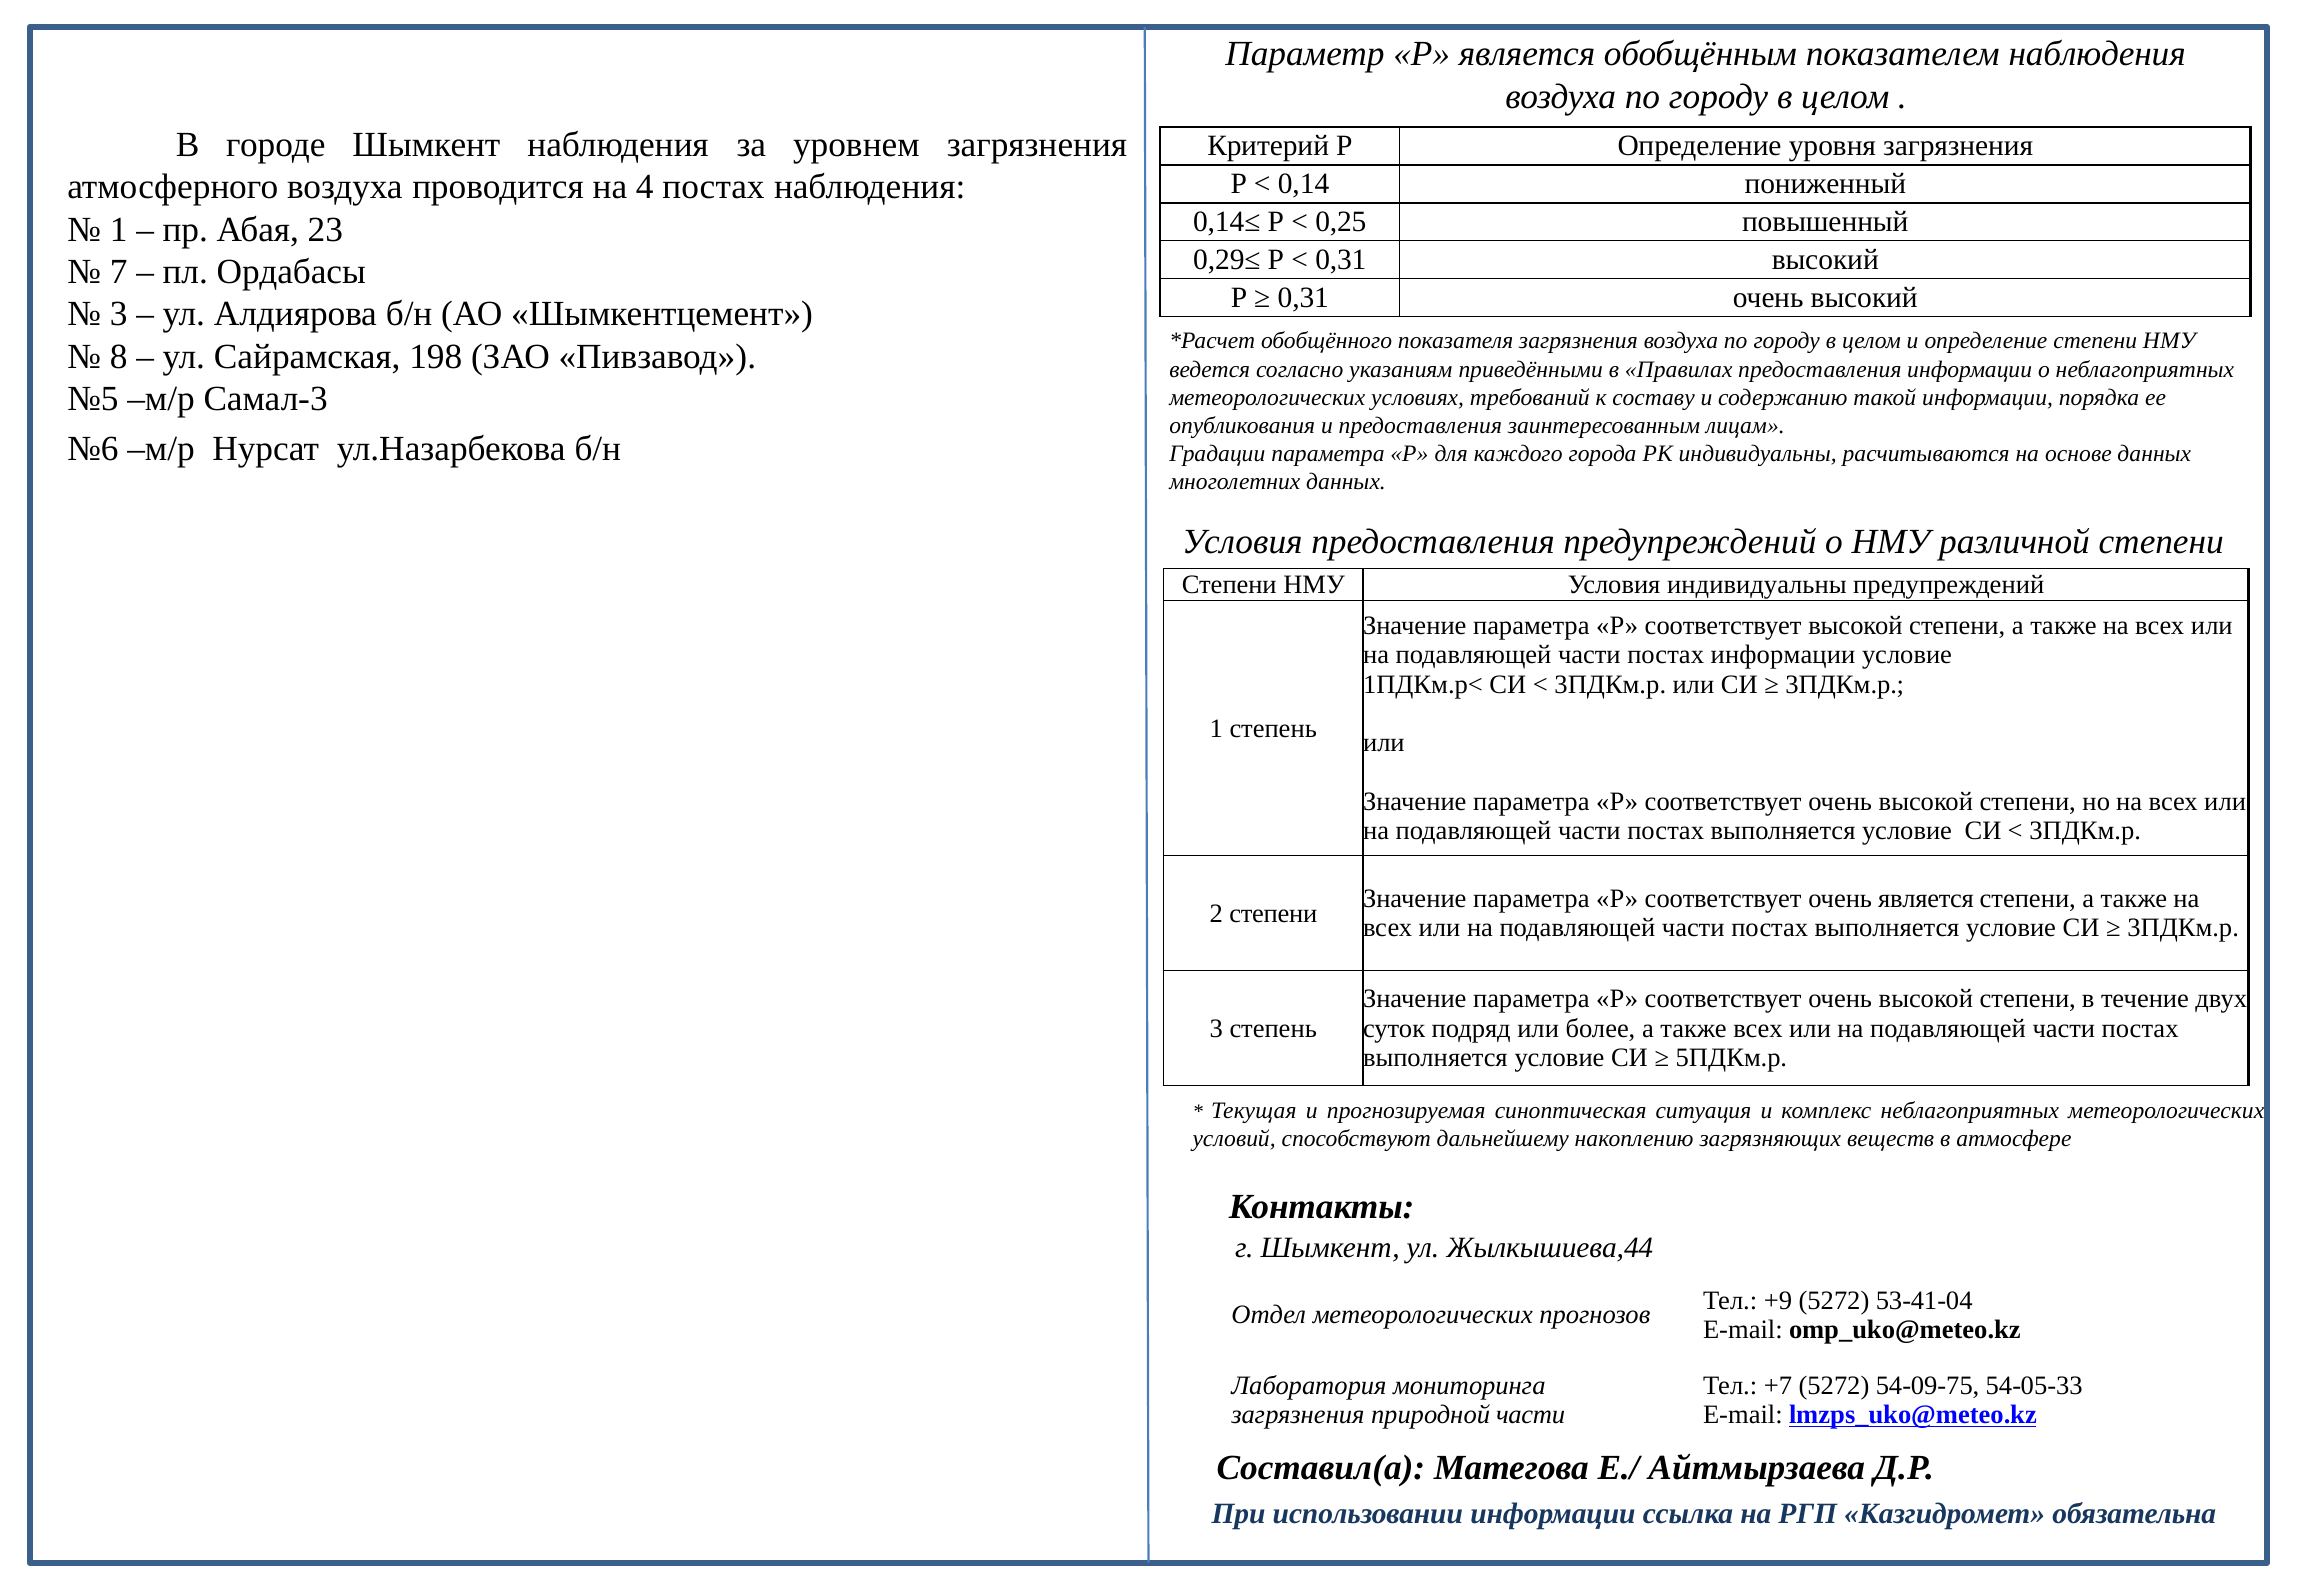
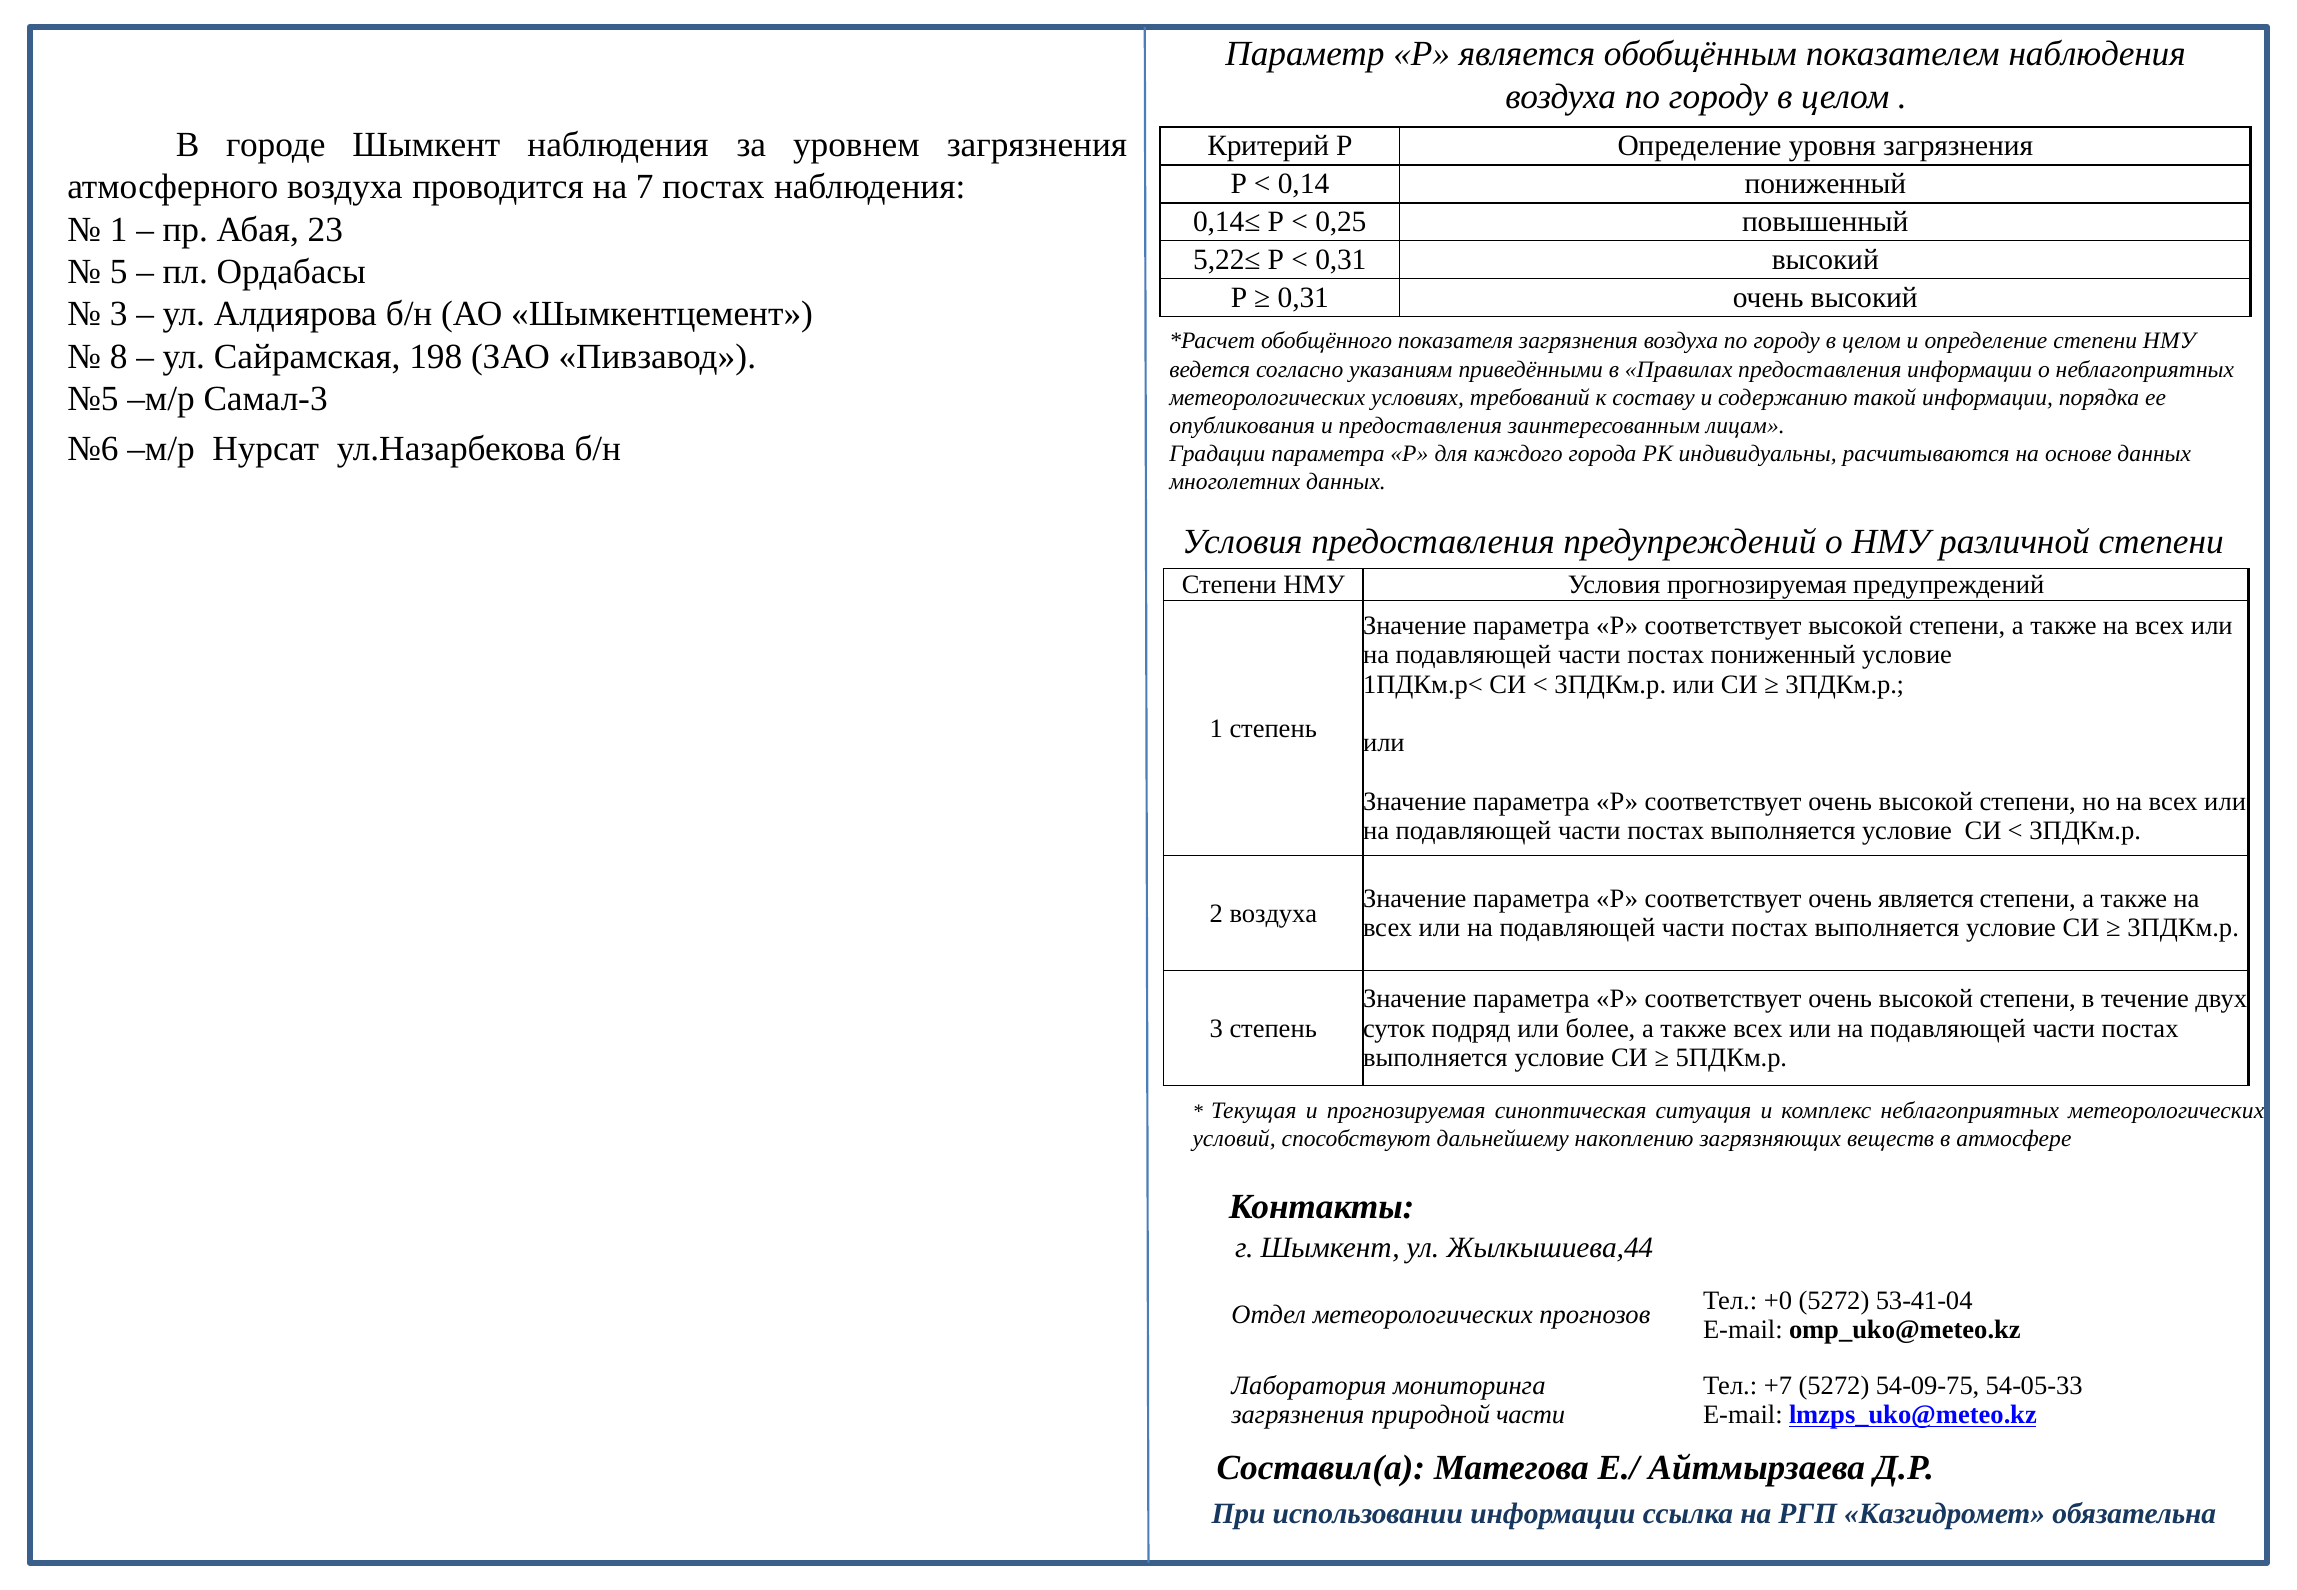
4: 4 -> 7
0,29≤: 0,29≤ -> 5,22≤
7: 7 -> 5
Условия индивидуальны: индивидуальны -> прогнозируемая
постах информации: информации -> пониженный
2 степени: степени -> воздуха
+9: +9 -> +0
